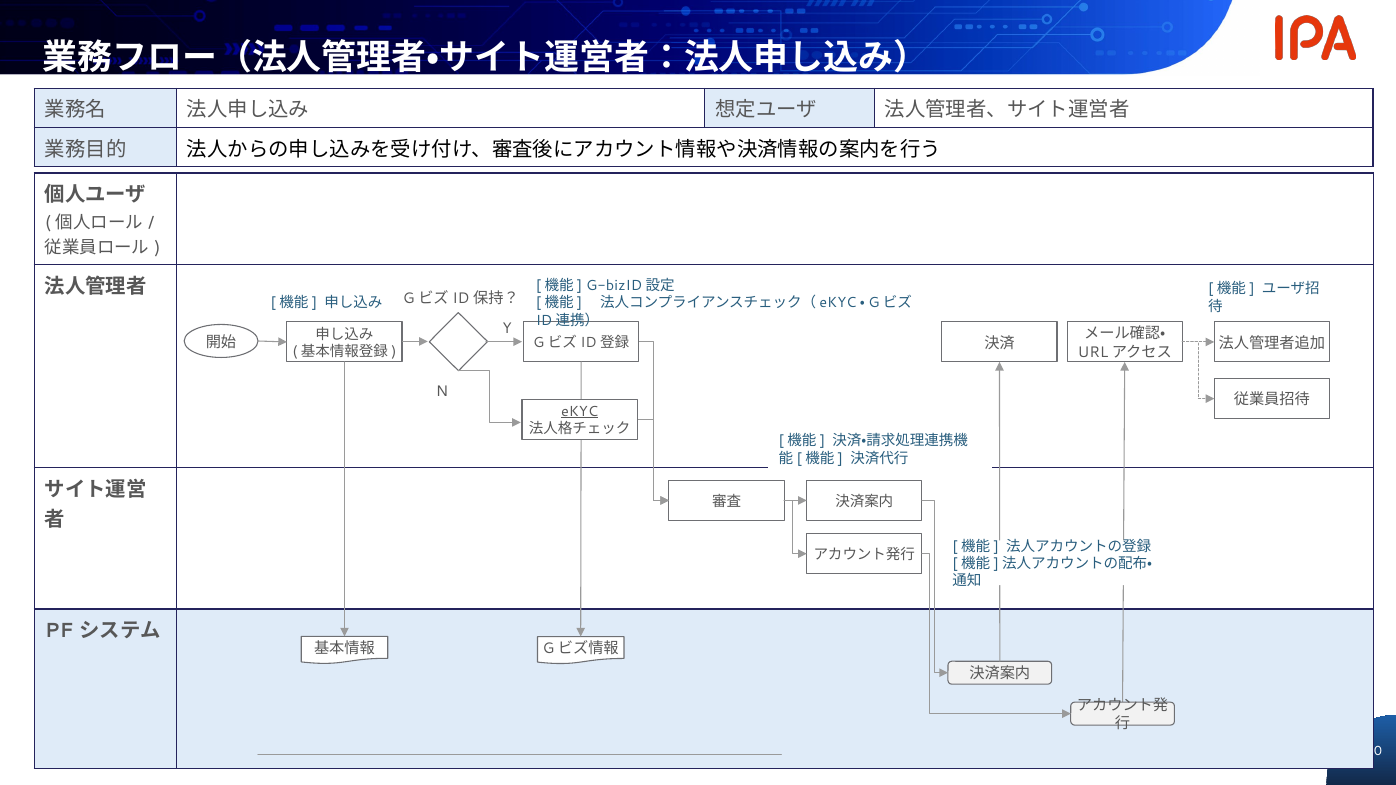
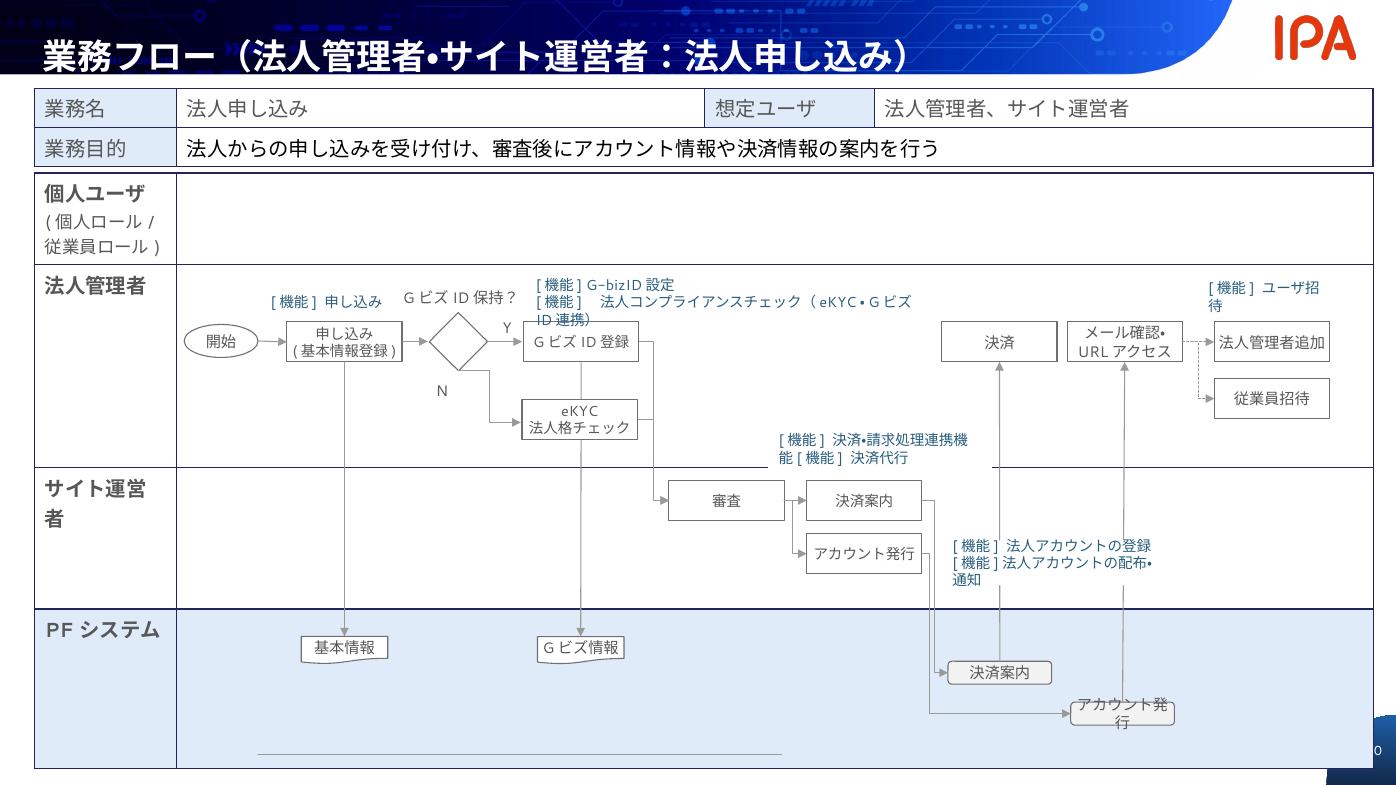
eKYC underline: present -> none
